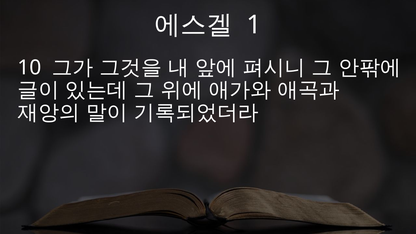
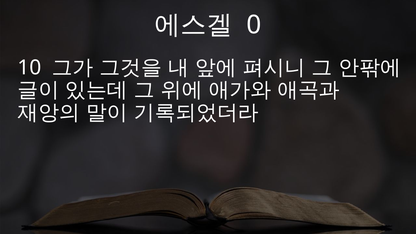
1: 1 -> 0
